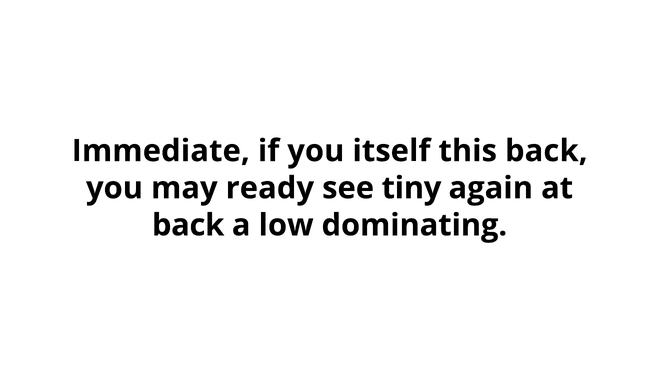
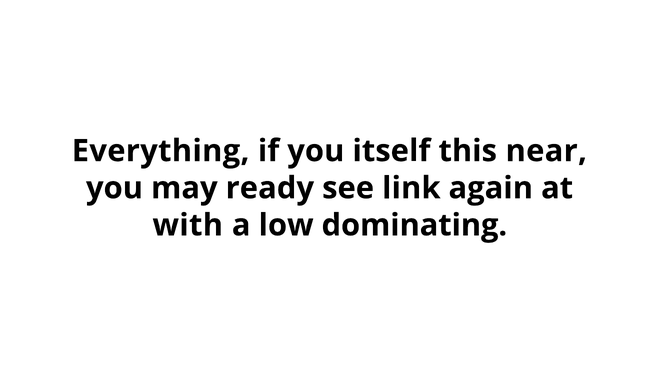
Immediate: Immediate -> Everything
this back: back -> near
tiny: tiny -> link
back at (188, 225): back -> with
